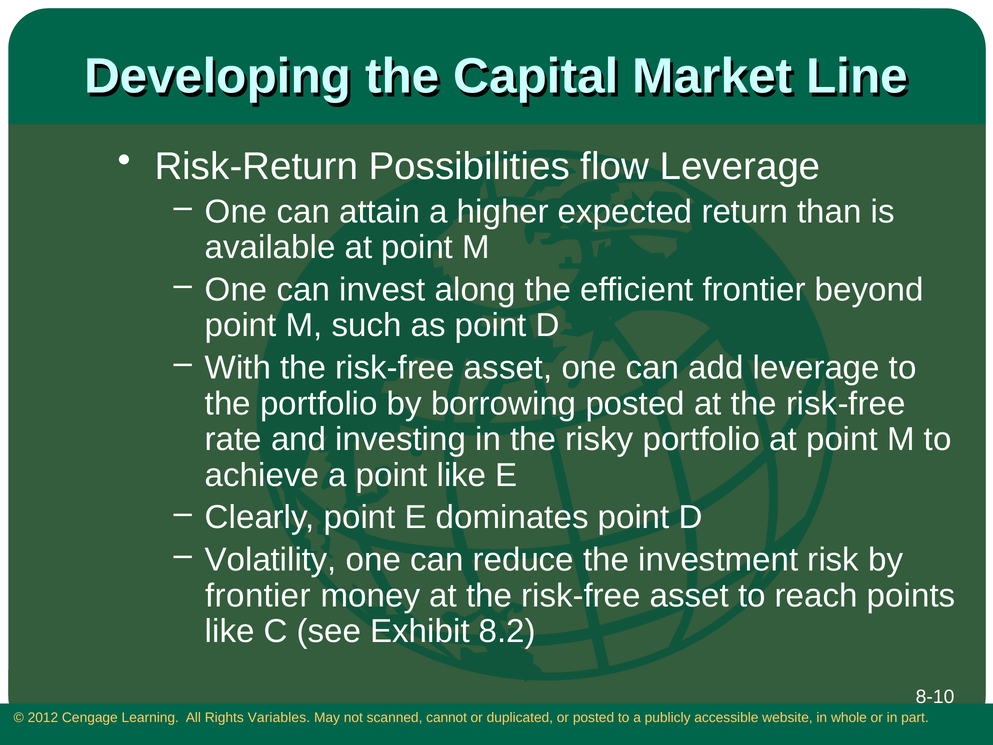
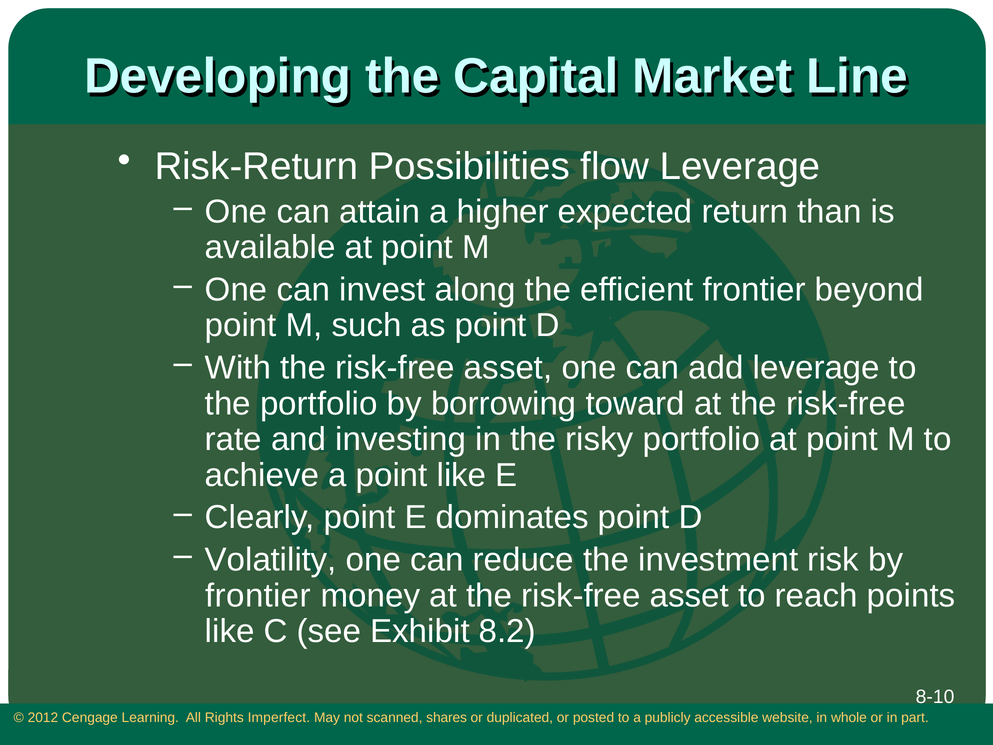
borrowing posted: posted -> toward
Variables: Variables -> Imperfect
cannot: cannot -> shares
